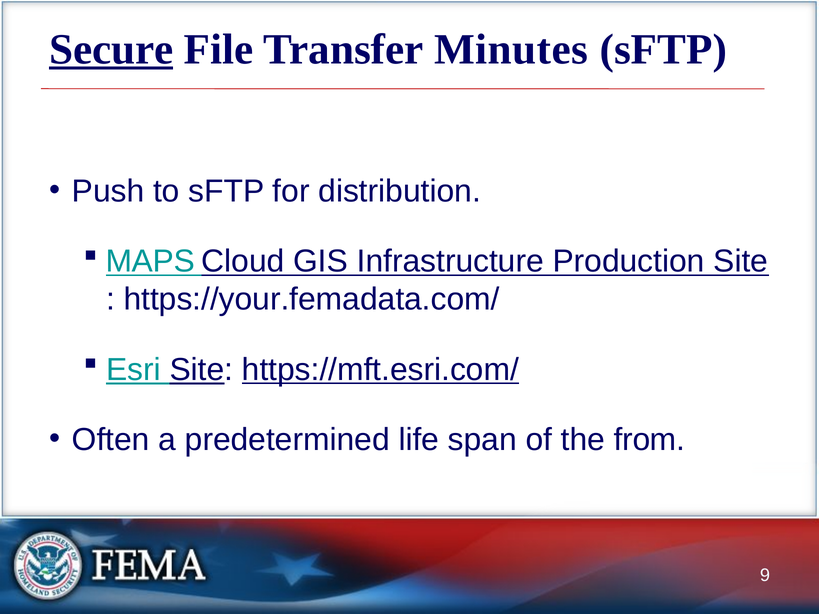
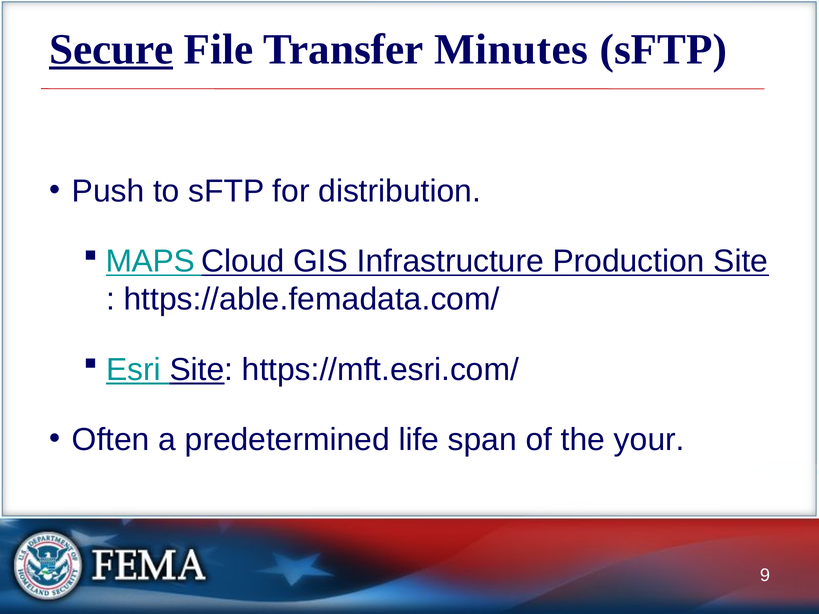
https://your.femadata.com/: https://your.femadata.com/ -> https://able.femadata.com/
https://mft.esri.com/ underline: present -> none
from: from -> your
